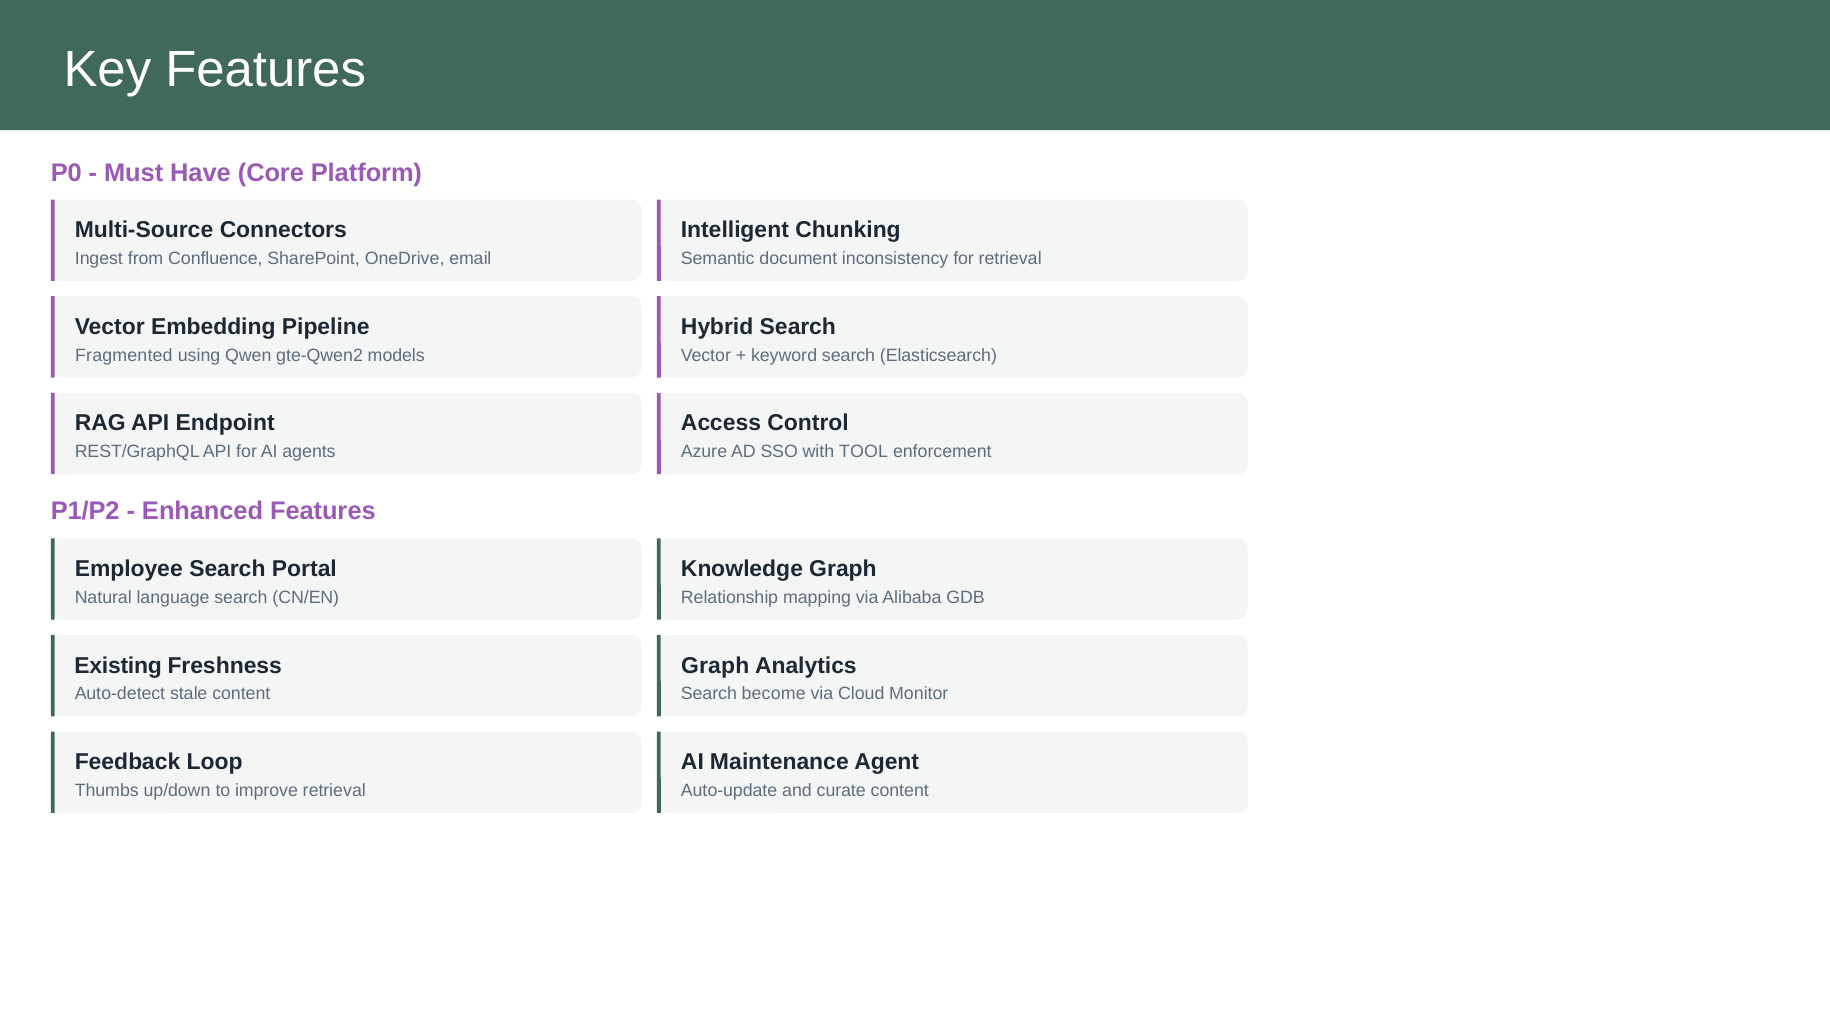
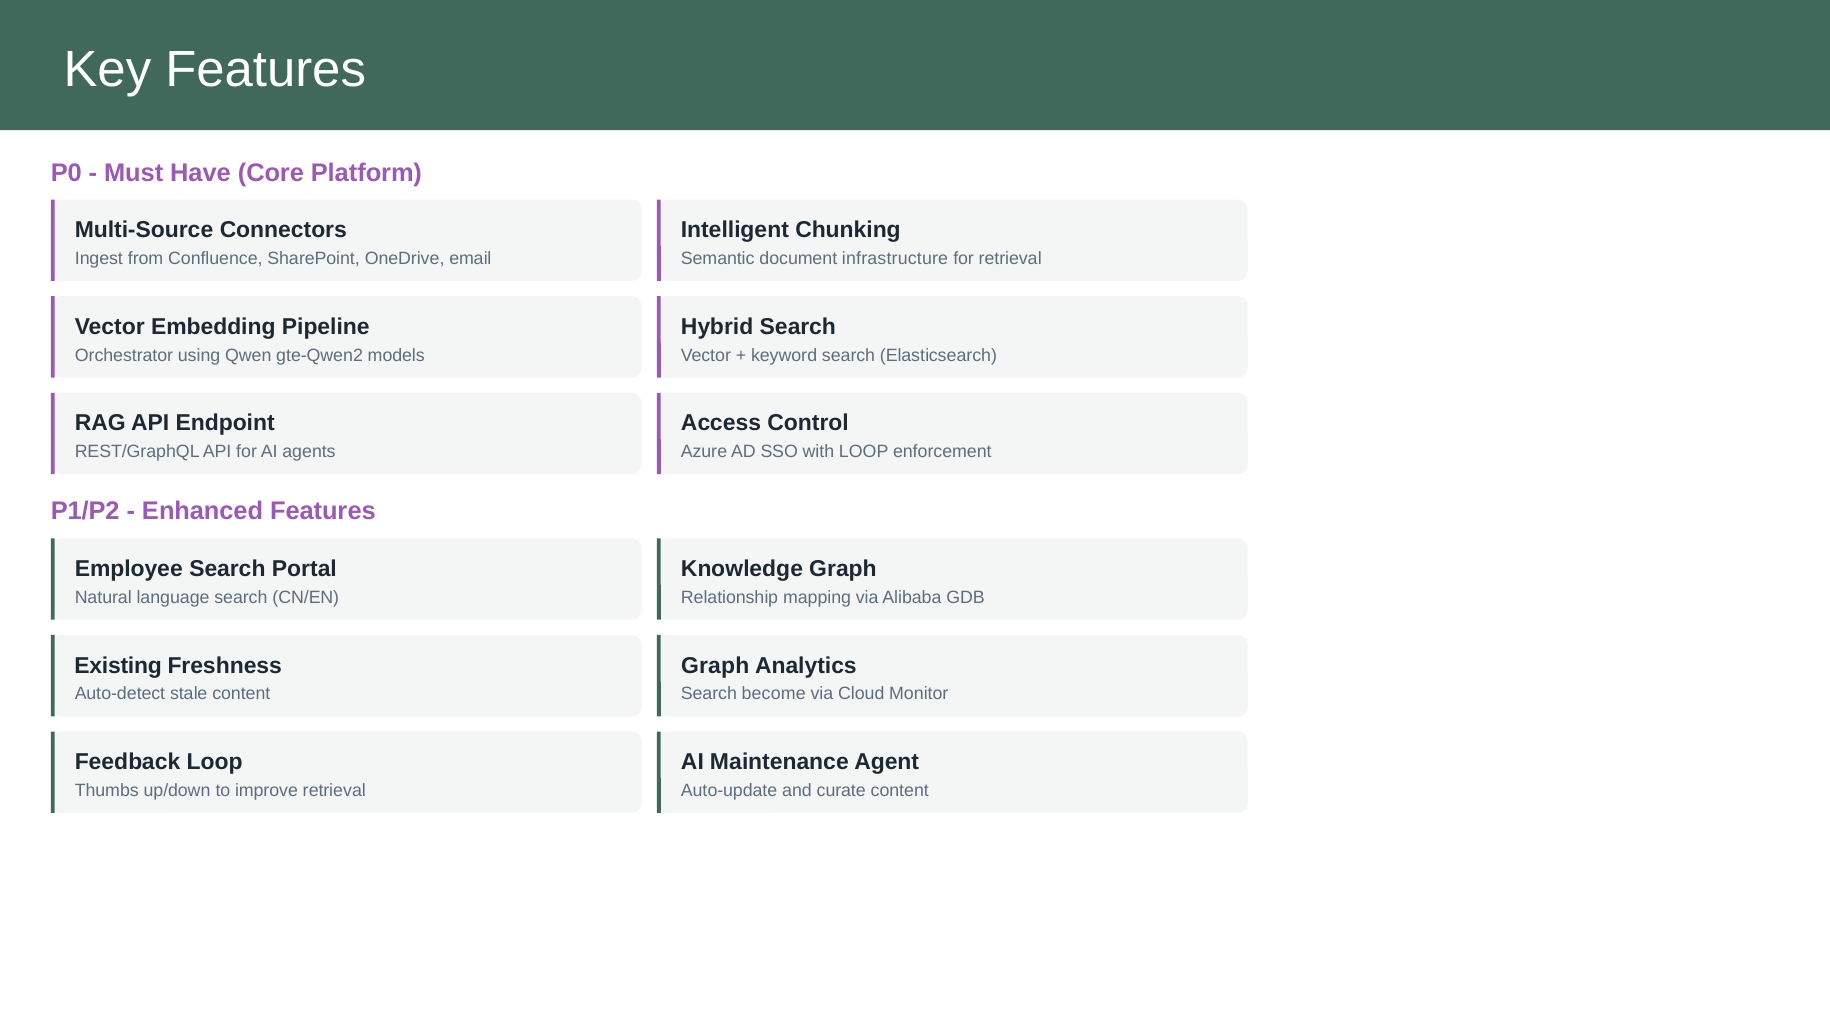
inconsistency: inconsistency -> infrastructure
Fragmented: Fragmented -> Orchestrator
with TOOL: TOOL -> LOOP
